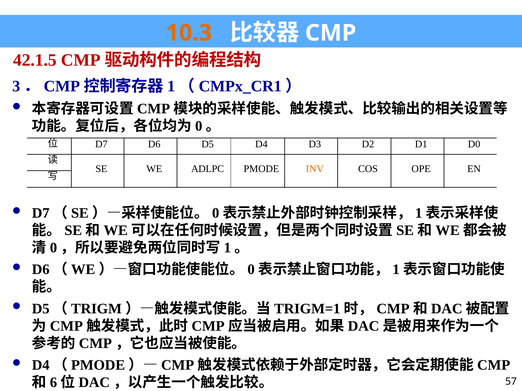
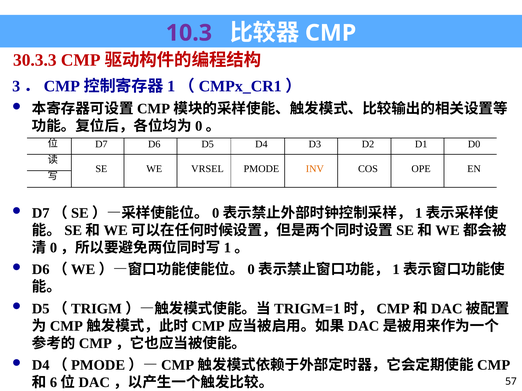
10.3 colour: orange -> purple
42.1.5: 42.1.5 -> 30.3.3
ADLPC: ADLPC -> VRSEL
